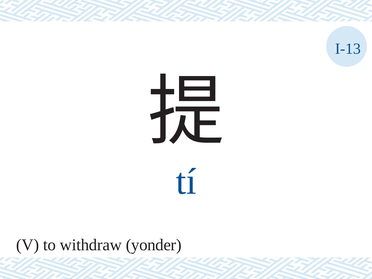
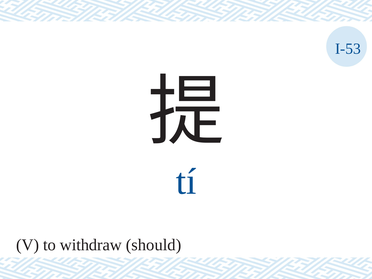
I-13: I-13 -> I-53
yonder: yonder -> should
